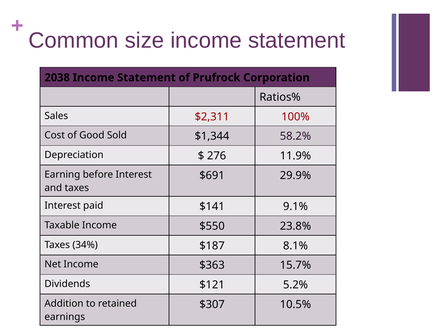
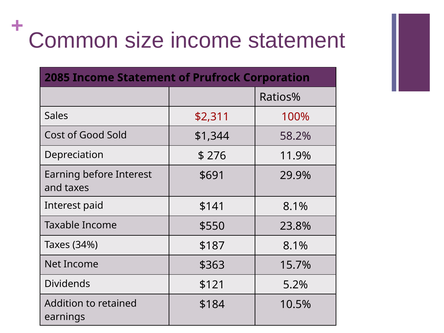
2038: 2038 -> 2085
$141 9.1%: 9.1% -> 8.1%
$307: $307 -> $184
